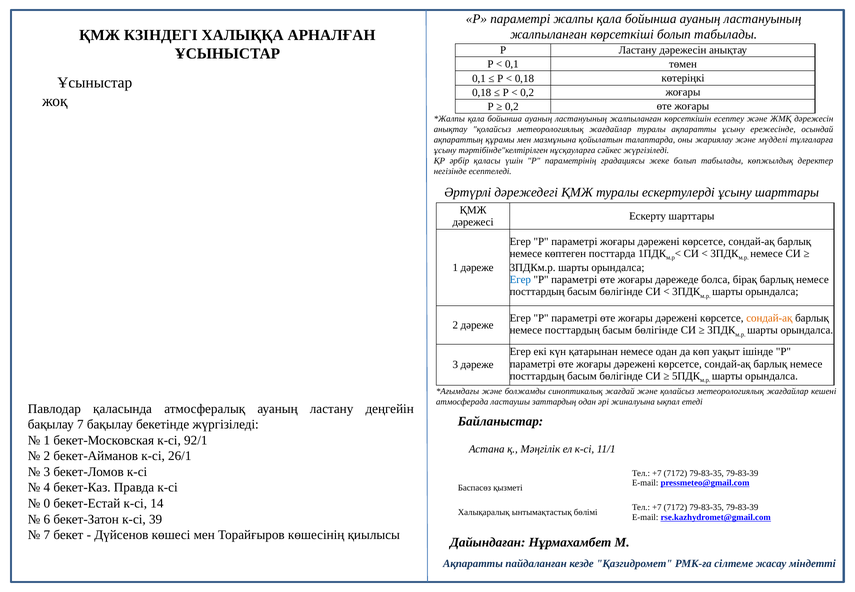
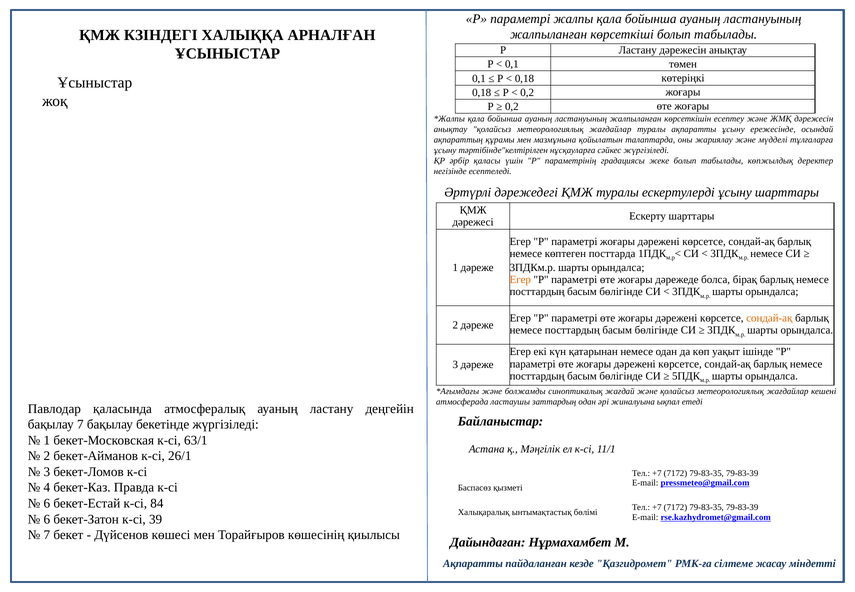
Егер at (520, 280) colour: blue -> orange
92/1: 92/1 -> 63/1
0 at (47, 503): 0 -> 6
14: 14 -> 84
